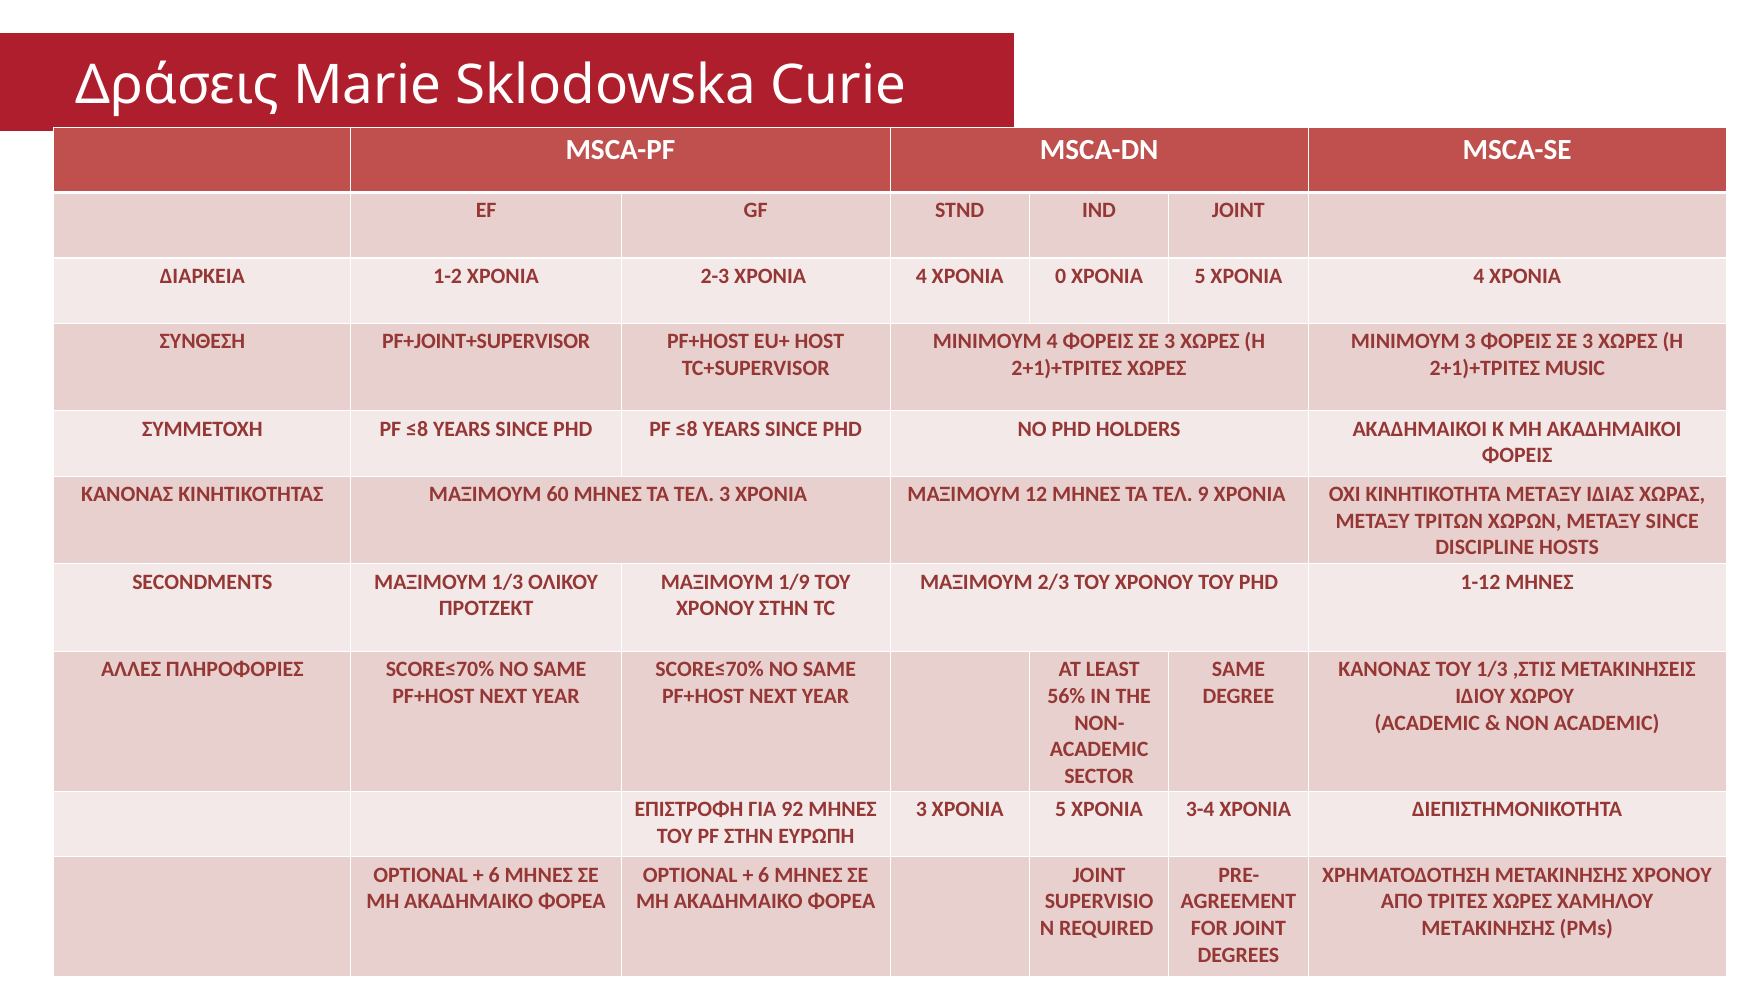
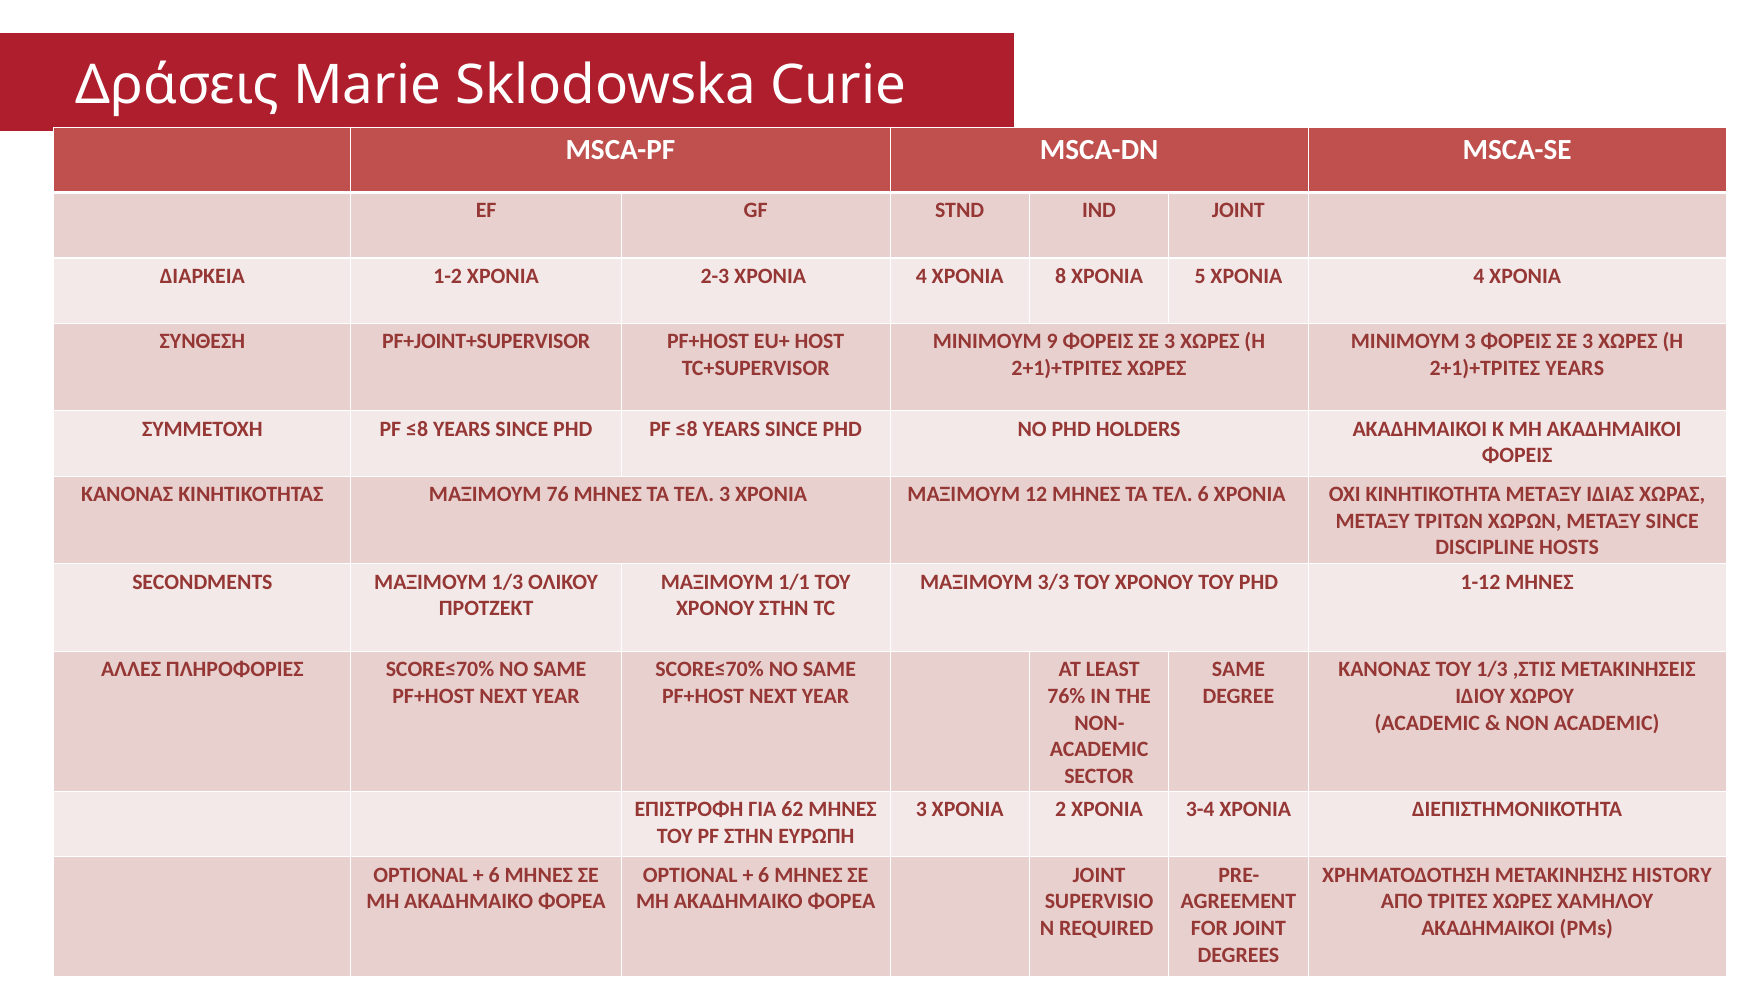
0: 0 -> 8
ΜΙΝΙΜΟΥΜ 4: 4 -> 9
2+1)+ΤΡΙΤΕΣ MUSIC: MUSIC -> YEARS
60: 60 -> 76
ΤΕΛ 9: 9 -> 6
1/9: 1/9 -> 1/1
2/3: 2/3 -> 3/3
56%: 56% -> 76%
92: 92 -> 62
XΡONIA 5: 5 -> 2
ΜΕΤΑΚΙΝΗΣΗΣ ΧΡΟΝΟΥ: ΧΡΟΝΟΥ -> HISTORY
ΜΕΤΑΚΙΝΗΣΗΣ at (1488, 928): ΜΕΤΑΚΙΝΗΣΗΣ -> ΑΚΑΔΗΜΑΙΚΟΙ
